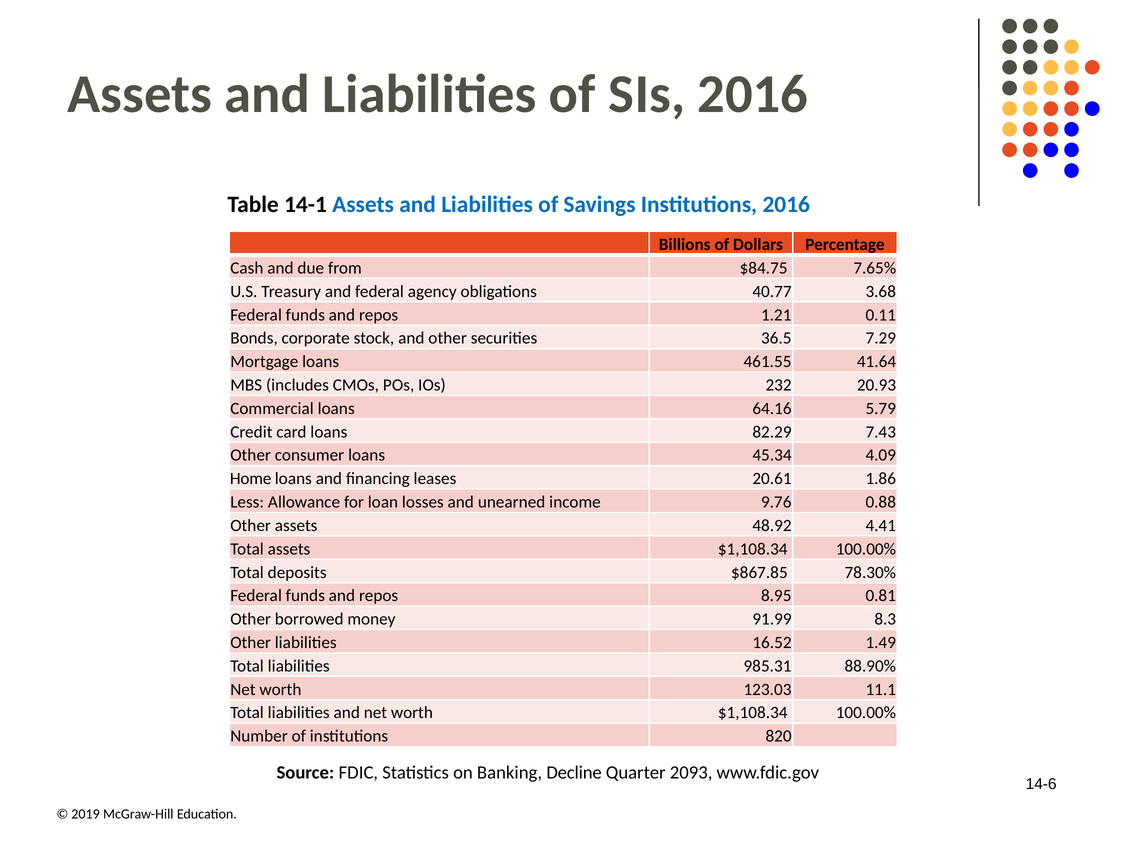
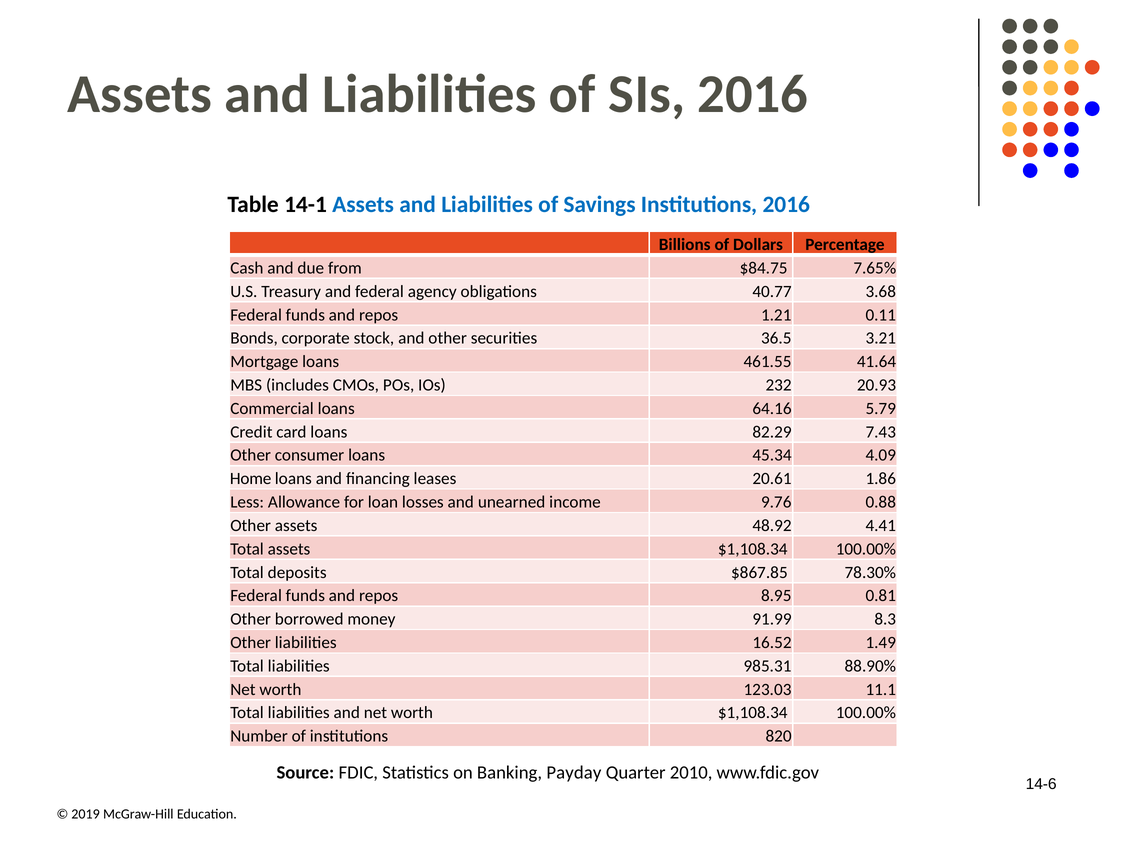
7.29: 7.29 -> 3.21
Decline: Decline -> Payday
2093: 2093 -> 2010
